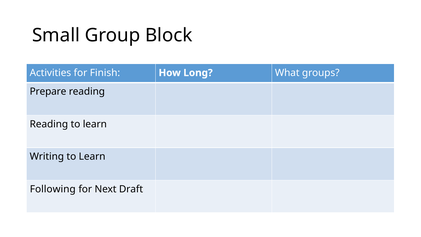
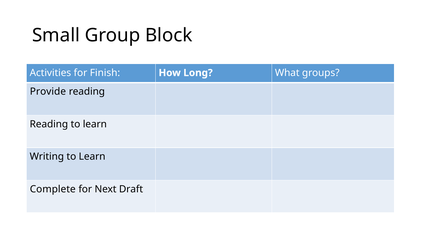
Prepare: Prepare -> Provide
Following: Following -> Complete
